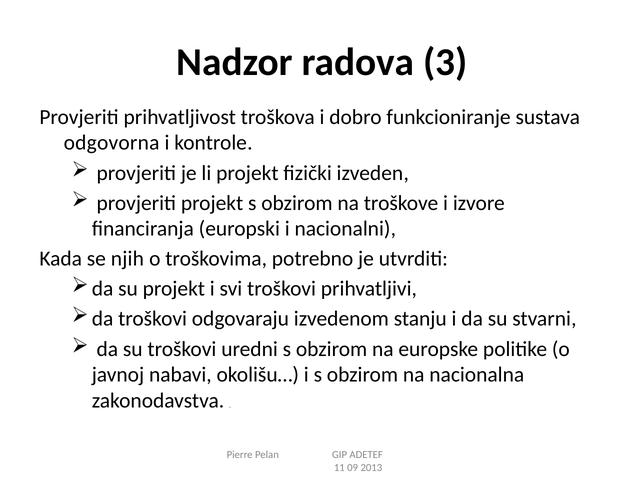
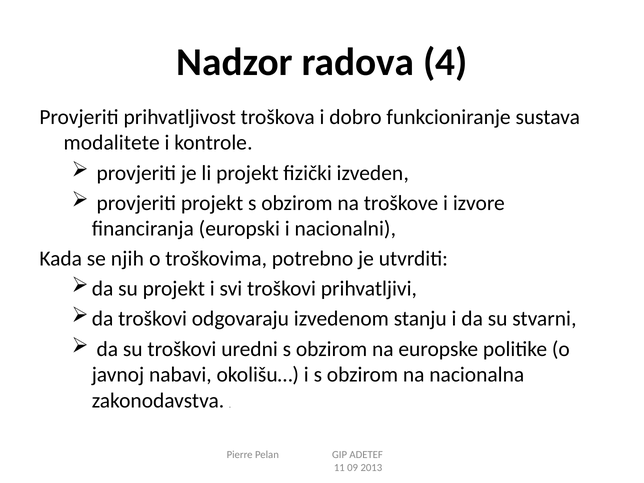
3: 3 -> 4
odgovorna: odgovorna -> modalitete
